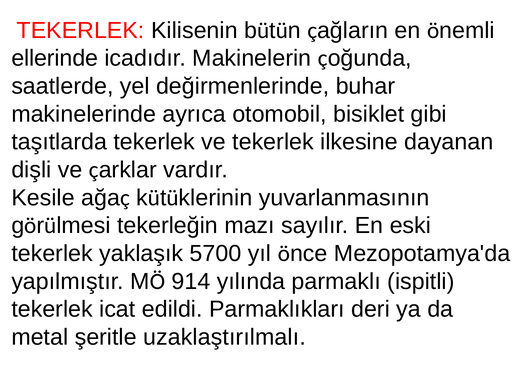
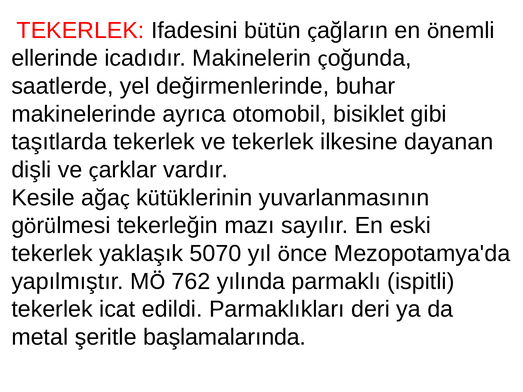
Kilisenin: Kilisenin -> Ifadesini
5700: 5700 -> 5070
914: 914 -> 762
uzaklaştırılmalı: uzaklaştırılmalı -> başlamalarında
